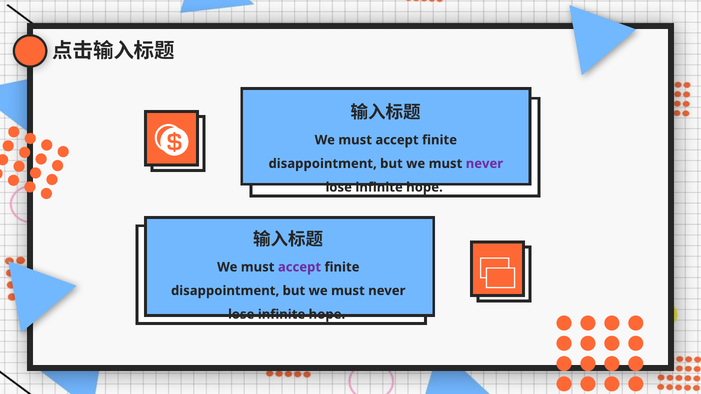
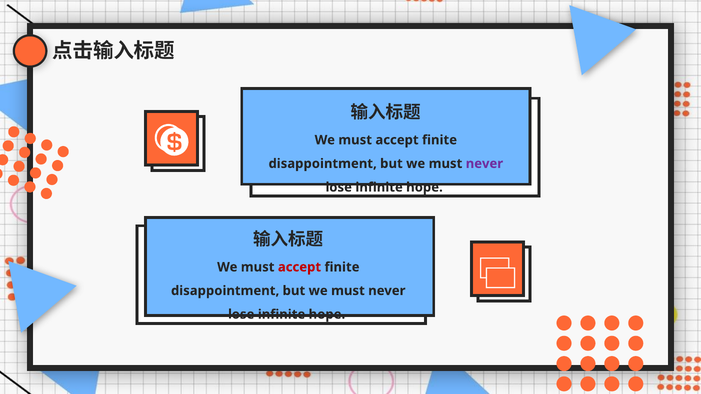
accept at (299, 267) colour: purple -> red
